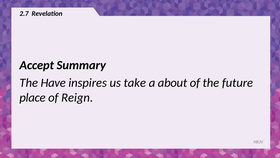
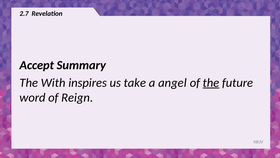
Have: Have -> With
about: about -> angel
the at (211, 83) underline: none -> present
place: place -> word
